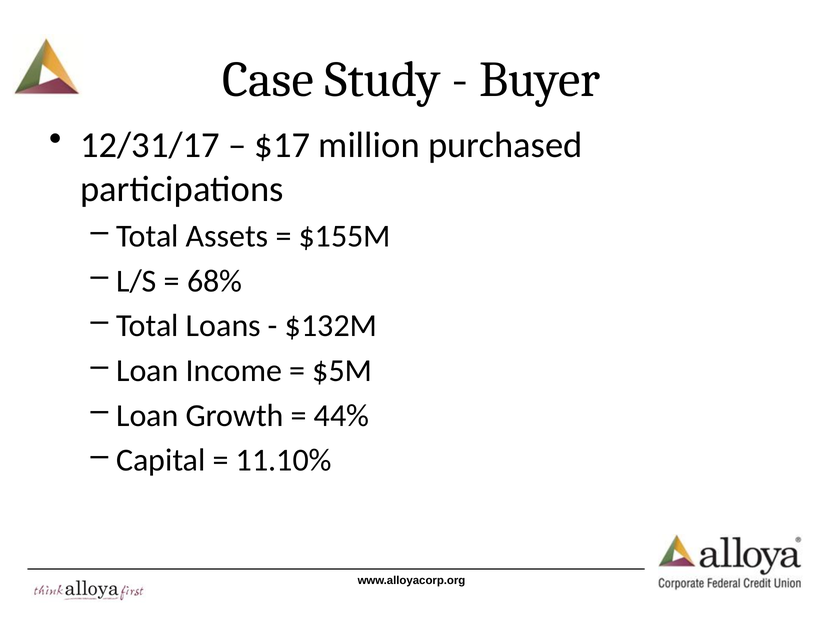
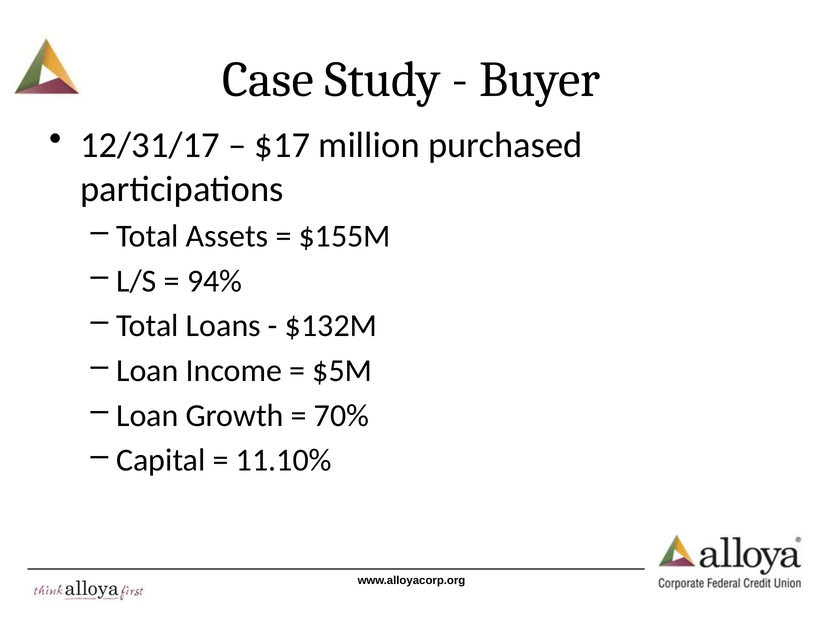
68%: 68% -> 94%
44%: 44% -> 70%
